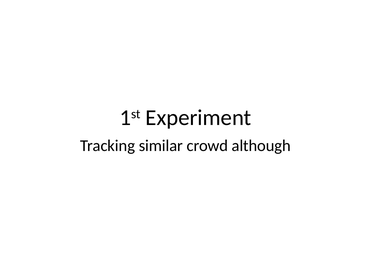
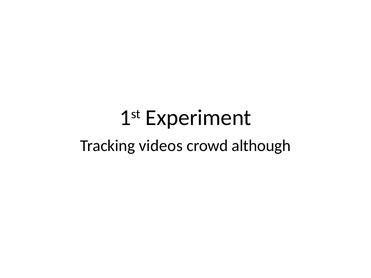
similar: similar -> videos
